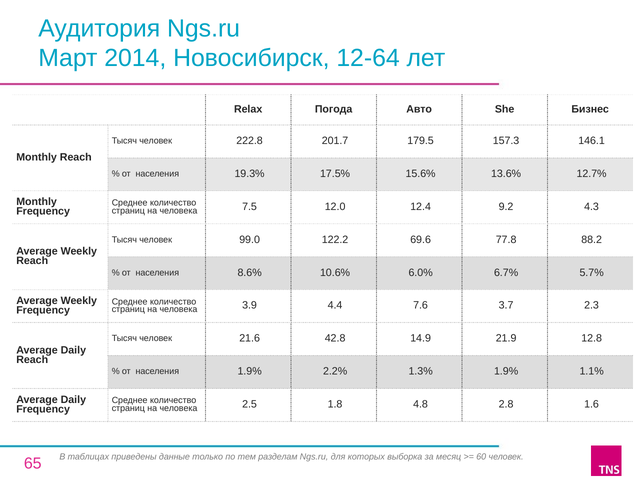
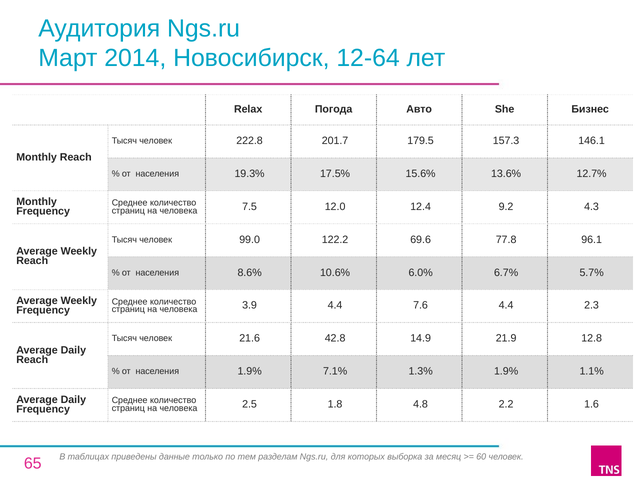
88.2: 88.2 -> 96.1
7.6 3.7: 3.7 -> 4.4
2.2%: 2.2% -> 7.1%
2.8: 2.8 -> 2.2
